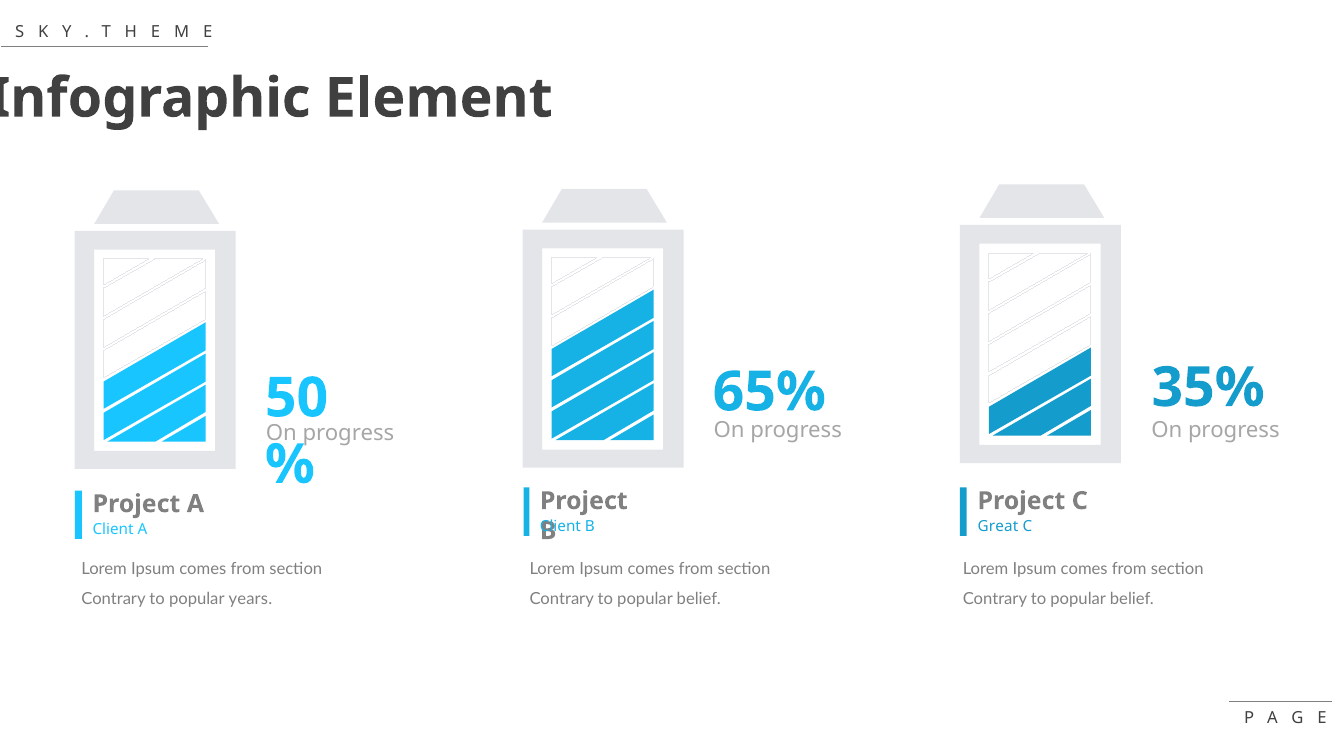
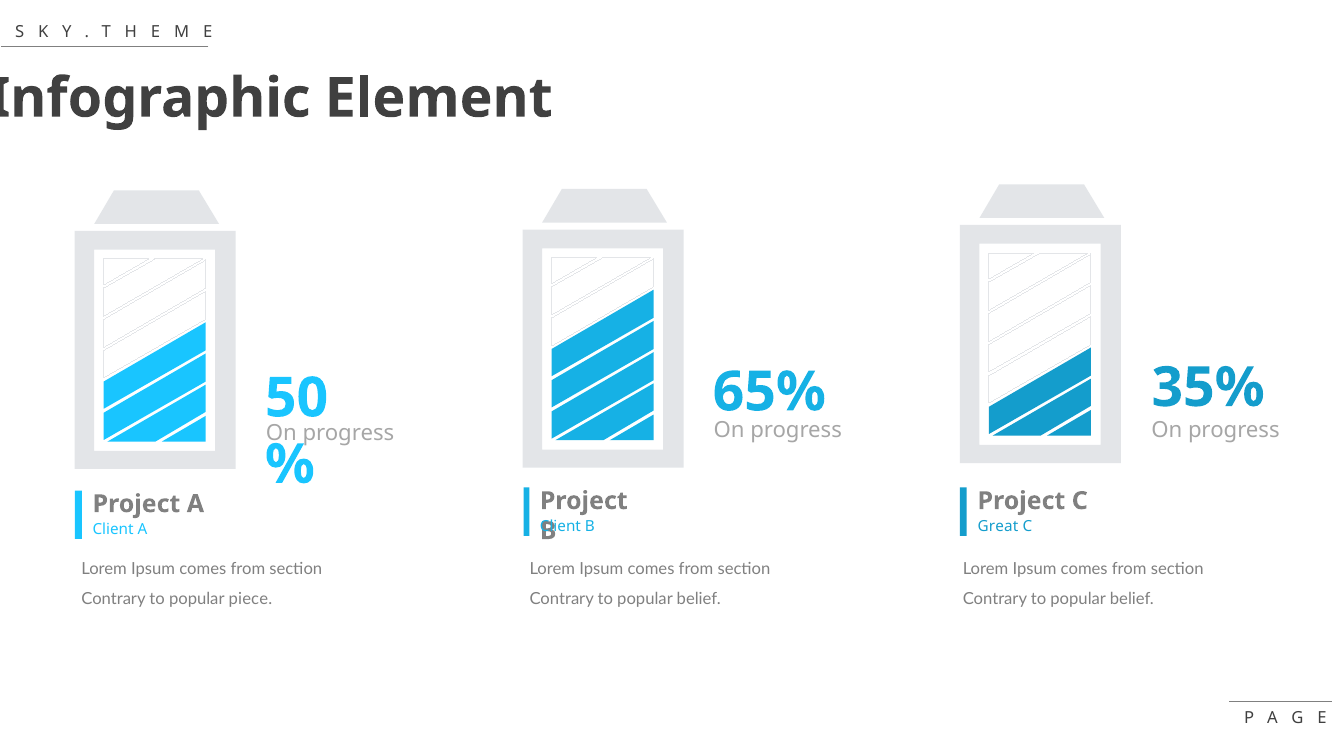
years: years -> piece
